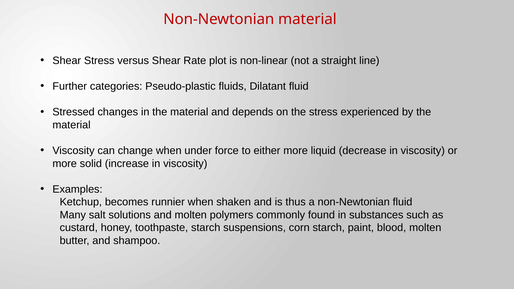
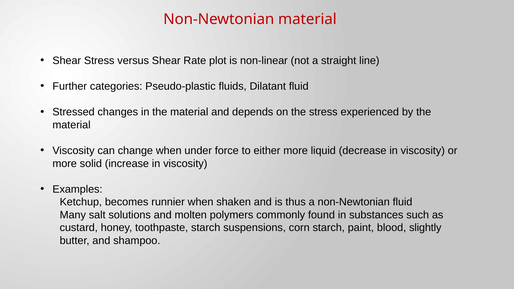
blood molten: molten -> slightly
